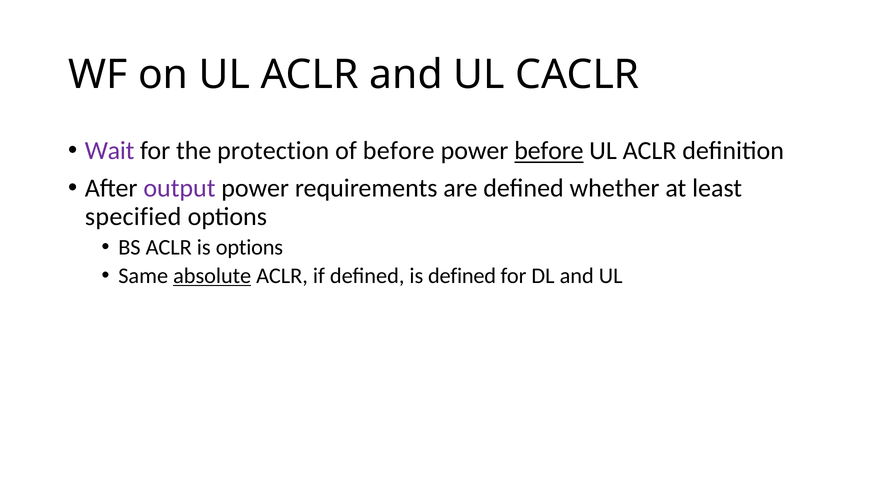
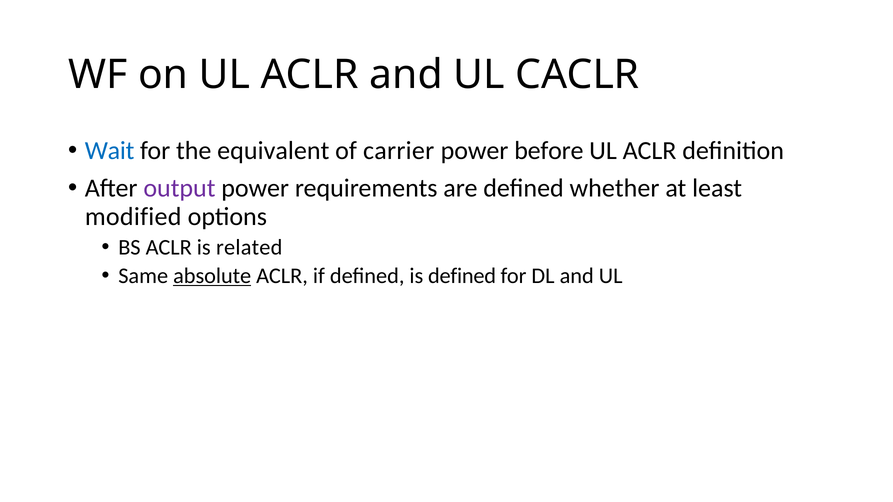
Wait colour: purple -> blue
protection: protection -> equivalent
of before: before -> carrier
before at (549, 151) underline: present -> none
specified: specified -> modified
is options: options -> related
